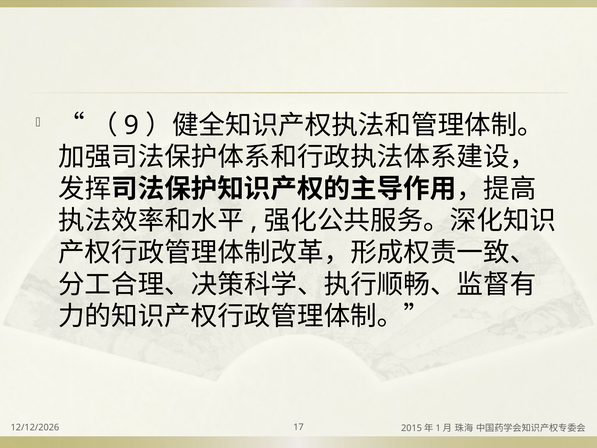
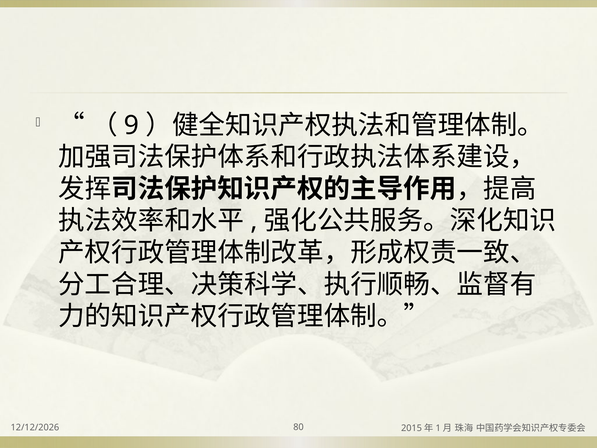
17: 17 -> 80
